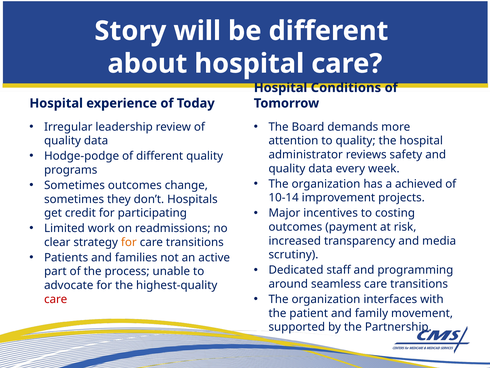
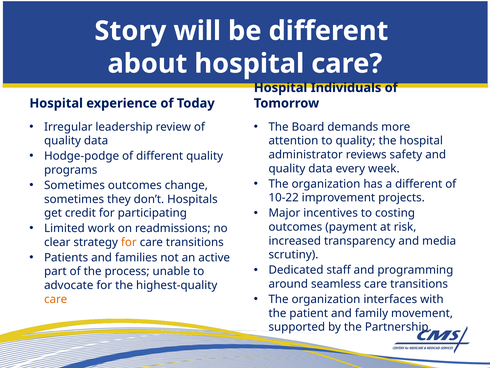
Conditions: Conditions -> Individuals
a achieved: achieved -> different
10-14: 10-14 -> 10-22
care at (56, 299) colour: red -> orange
